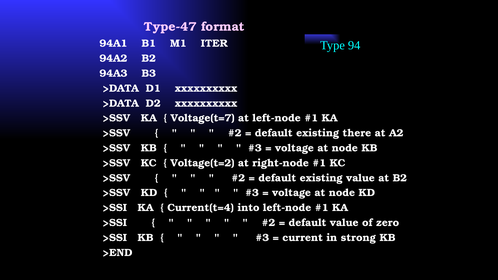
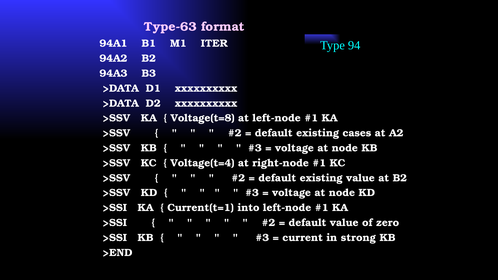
Type-47: Type-47 -> Type-63
Voltage(t=7: Voltage(t=7 -> Voltage(t=8
there: there -> cases
Voltage(t=2: Voltage(t=2 -> Voltage(t=4
Current(t=4: Current(t=4 -> Current(t=1
